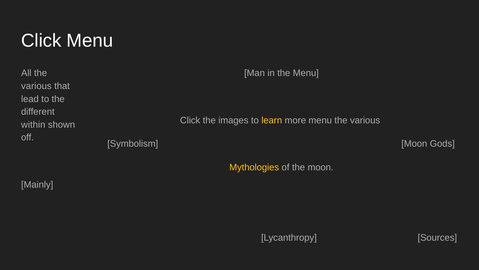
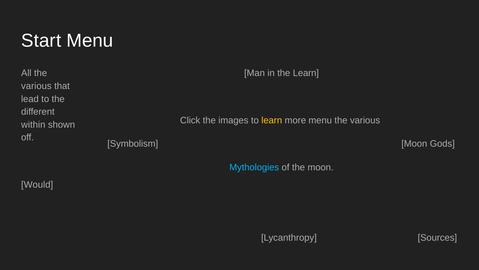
Click at (41, 41): Click -> Start
the Menu: Menu -> Learn
Mythologies colour: yellow -> light blue
Mainly: Mainly -> Would
